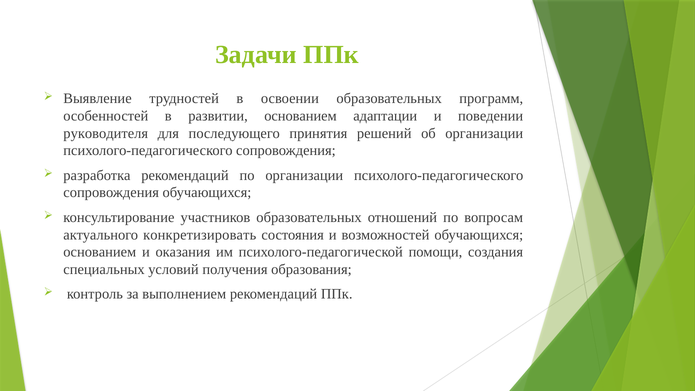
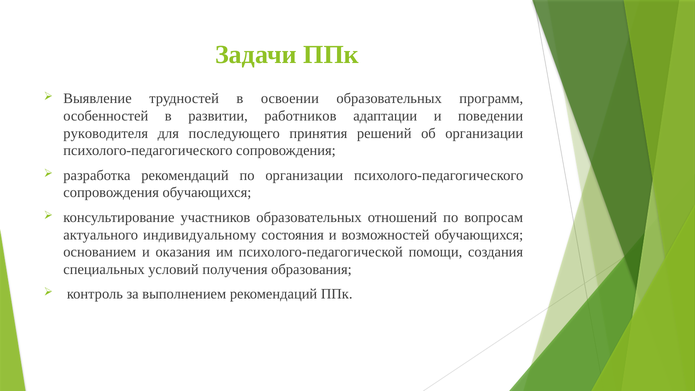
развитии основанием: основанием -> работников
конкретизировать: конкретизировать -> индивидуальному
